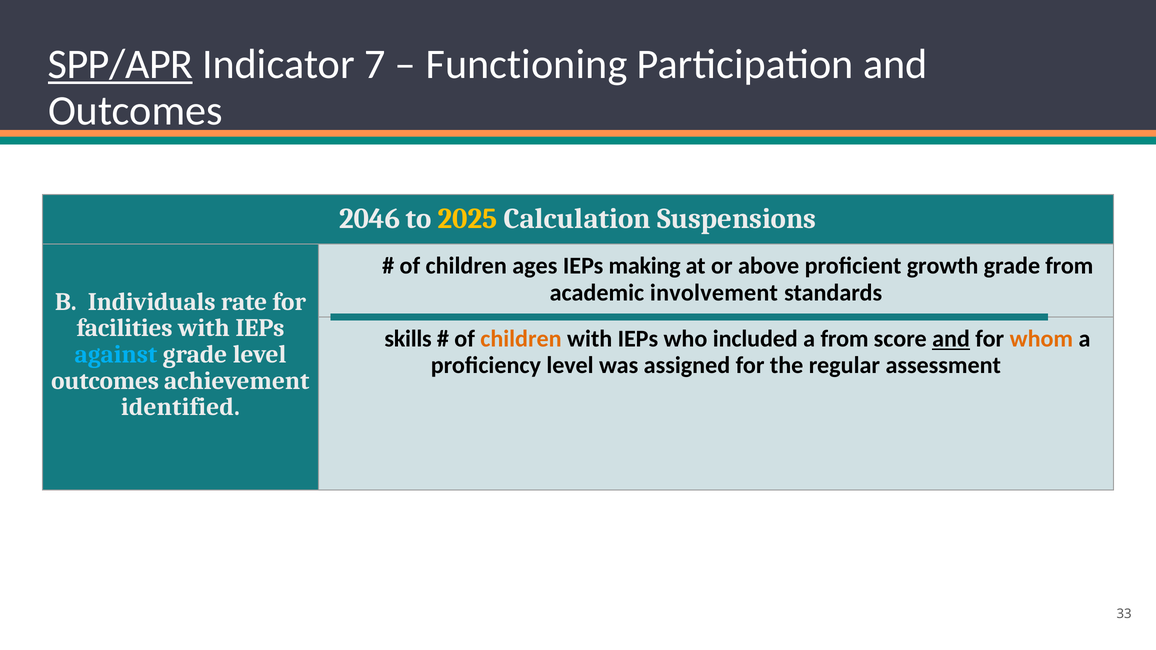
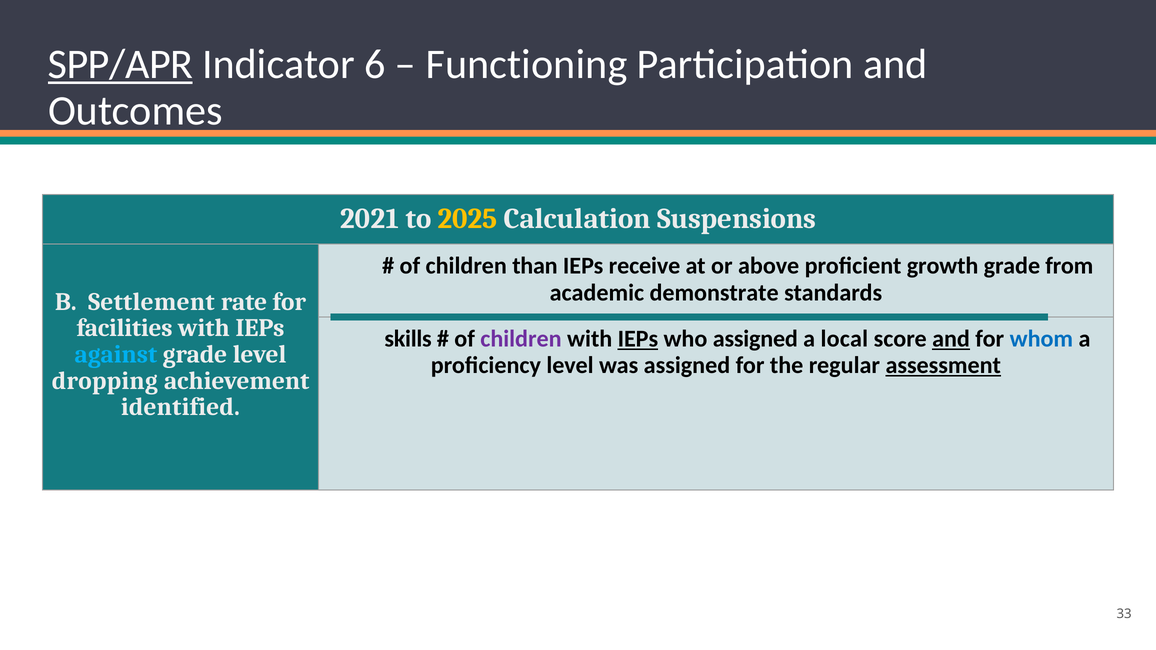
7: 7 -> 6
2046: 2046 -> 2021
ages: ages -> than
making: making -> receive
involvement: involvement -> demonstrate
Individuals: Individuals -> Settlement
children at (521, 339) colour: orange -> purple
IEPs at (638, 339) underline: none -> present
who included: included -> assigned
a from: from -> local
whom colour: orange -> blue
assessment underline: none -> present
outcomes at (105, 381): outcomes -> dropping
